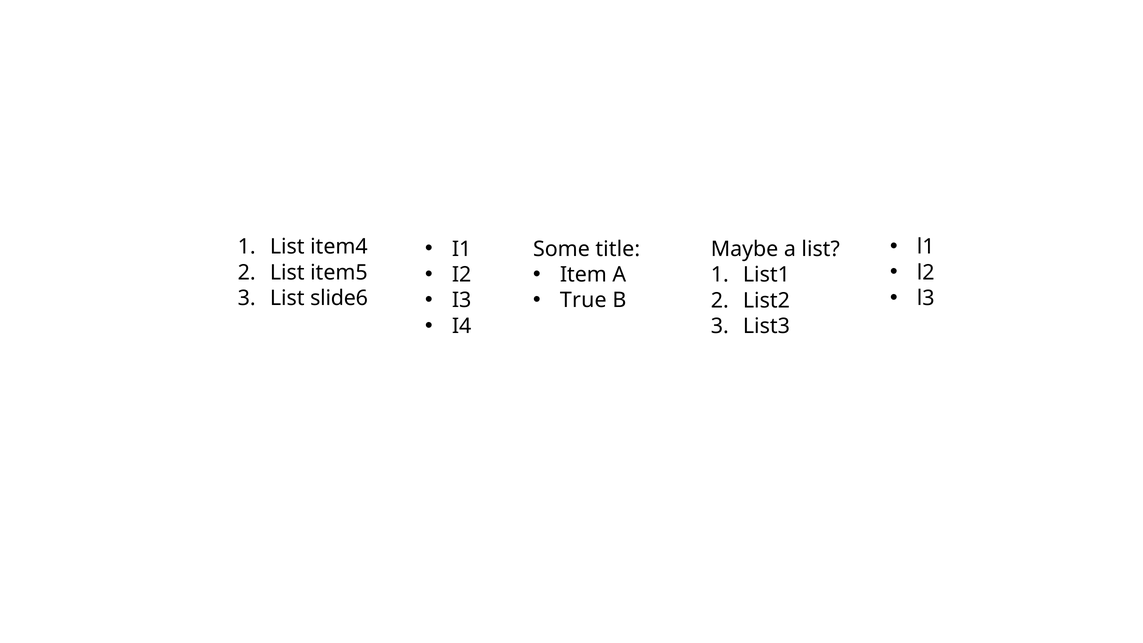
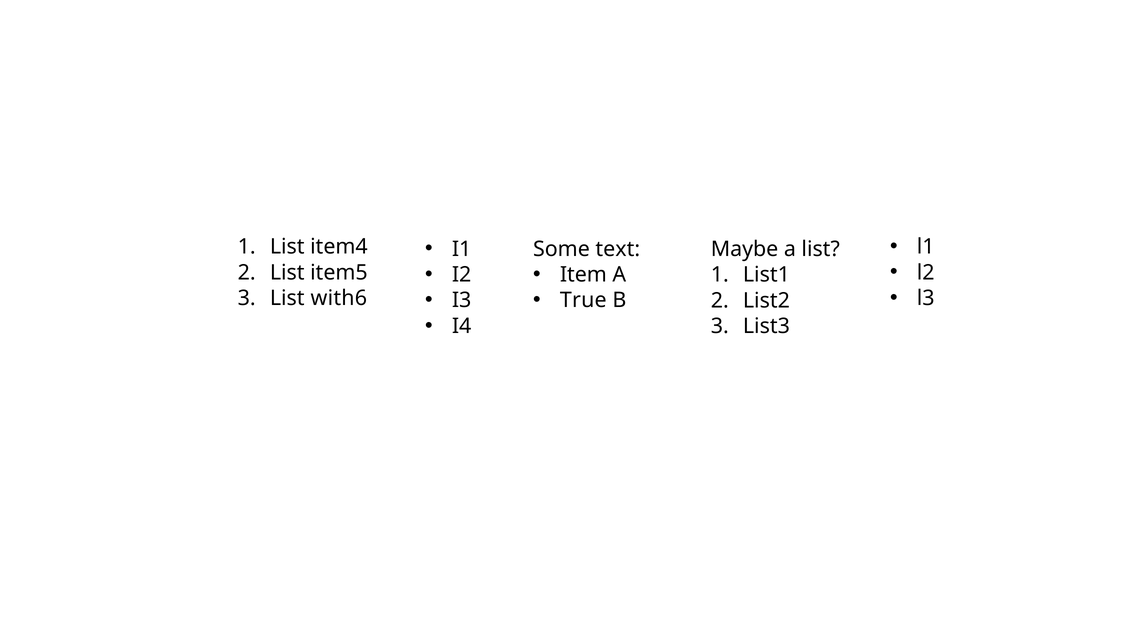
title: title -> text
slide6: slide6 -> with6
